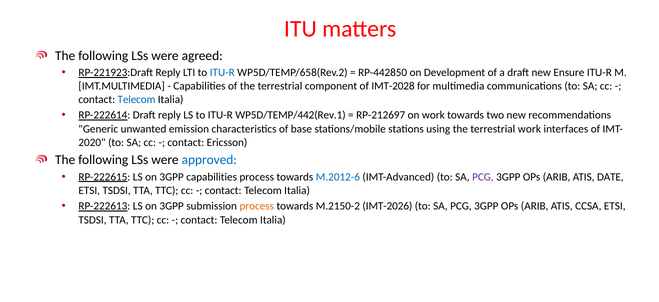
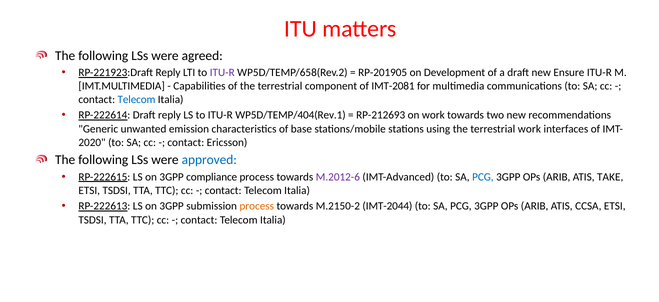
ITU-R at (222, 72) colour: blue -> purple
RP-442850: RP-442850 -> RP-201905
IMT-2028: IMT-2028 -> IMT-2081
WP5D/TEMP/442(Rev.1: WP5D/TEMP/442(Rev.1 -> WP5D/TEMP/404(Rev.1
RP-212697: RP-212697 -> RP-212693
3GPP capabilities: capabilities -> compliance
M.2012-6 colour: blue -> purple
PCG at (483, 176) colour: purple -> blue
DATE: DATE -> TAKE
IMT-2026: IMT-2026 -> IMT-2044
